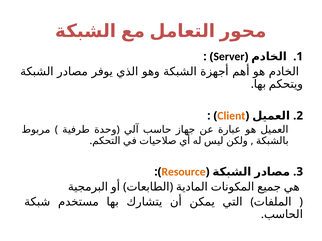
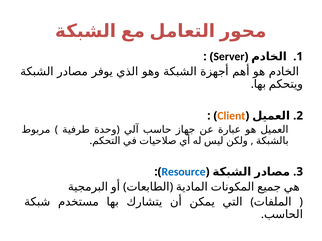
Resource colour: orange -> blue
